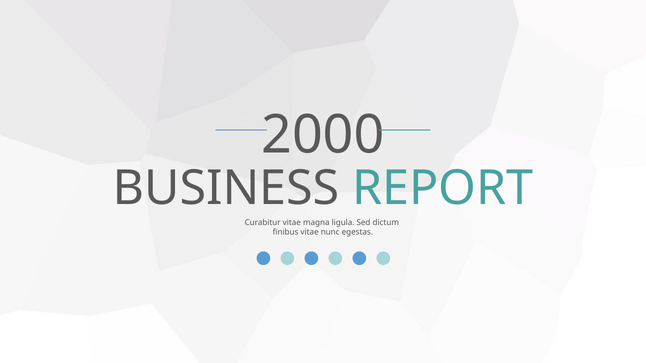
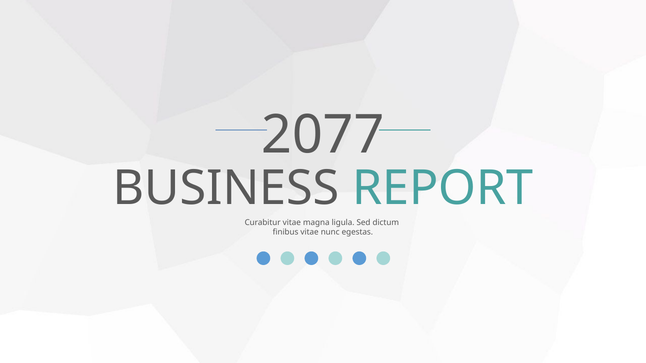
2000: 2000 -> 2077
